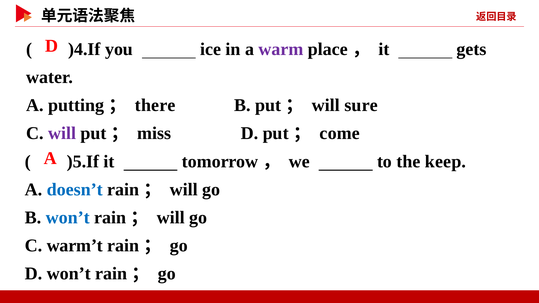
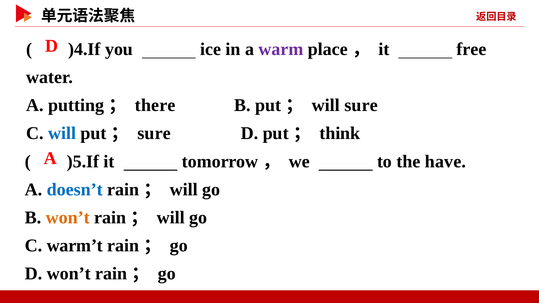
gets: gets -> free
will at (62, 133) colour: purple -> blue
miss at (154, 133): miss -> sure
come: come -> think
keep: keep -> have
won’t at (68, 218) colour: blue -> orange
